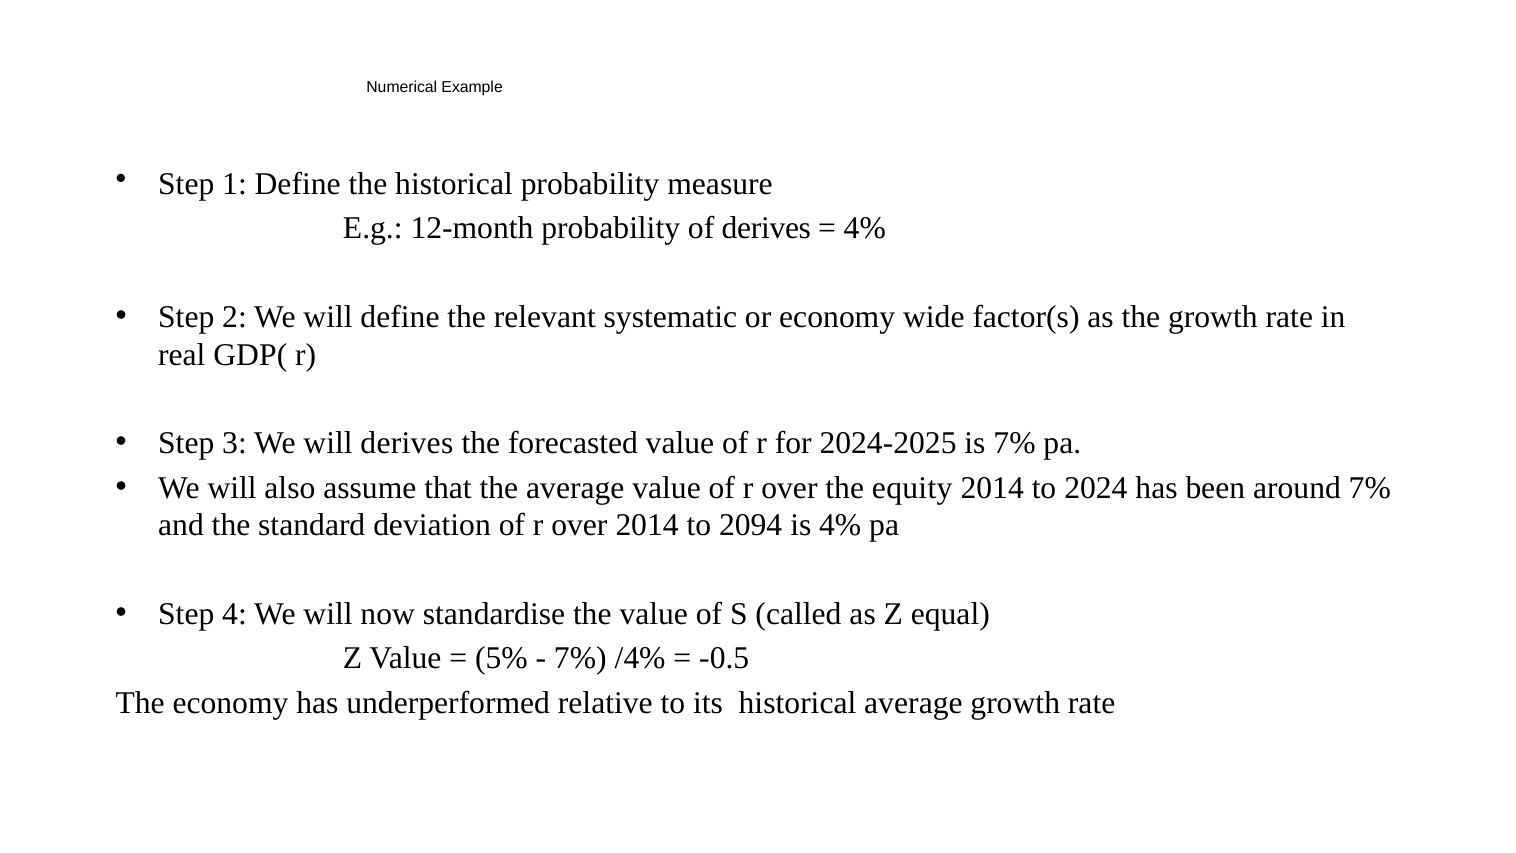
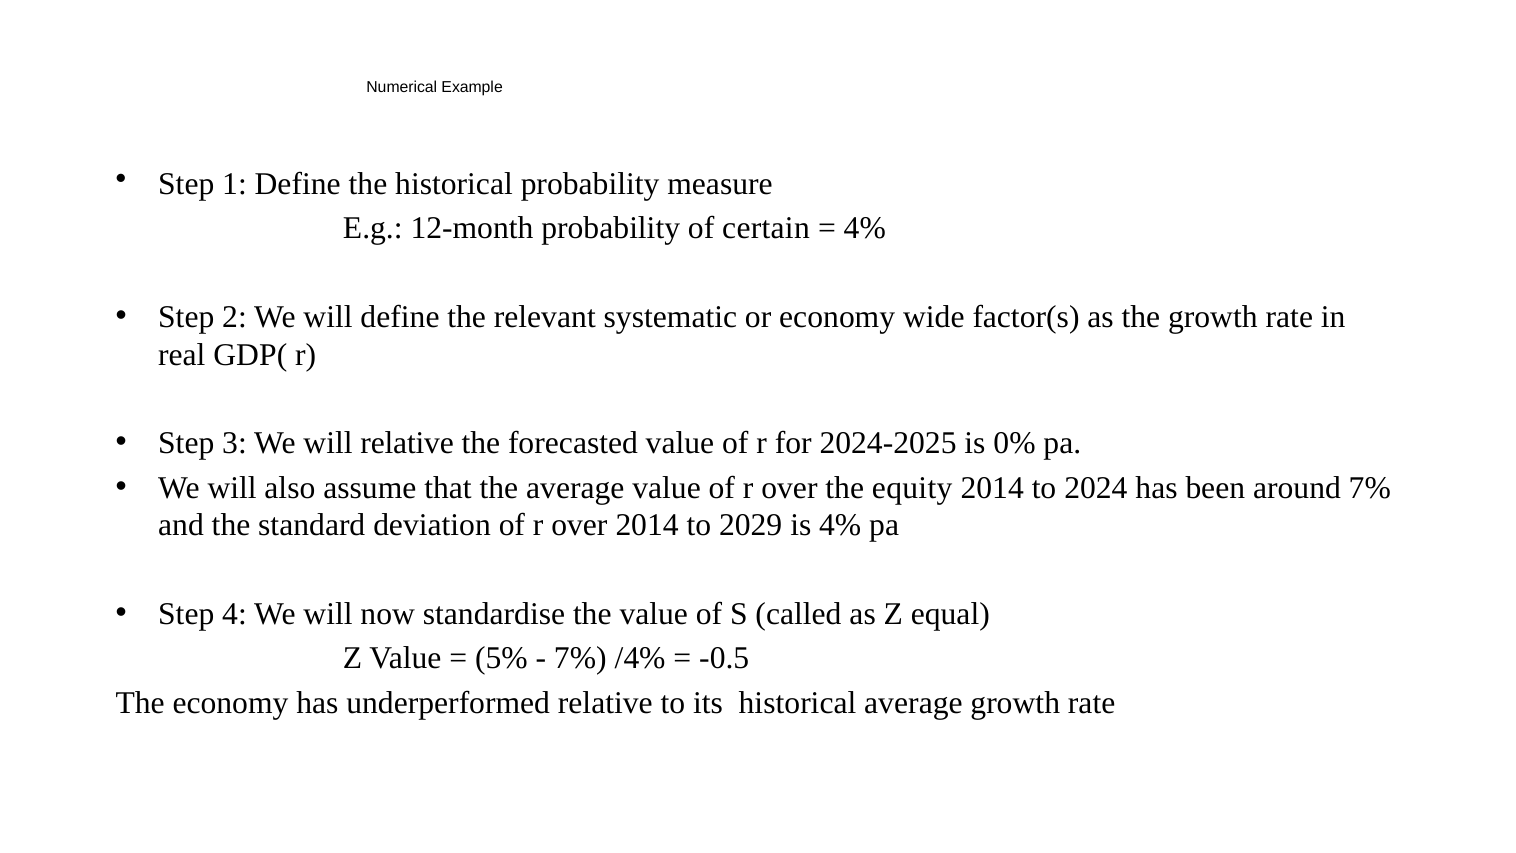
of derives: derives -> certain
will derives: derives -> relative
is 7%: 7% -> 0%
2094: 2094 -> 2029
